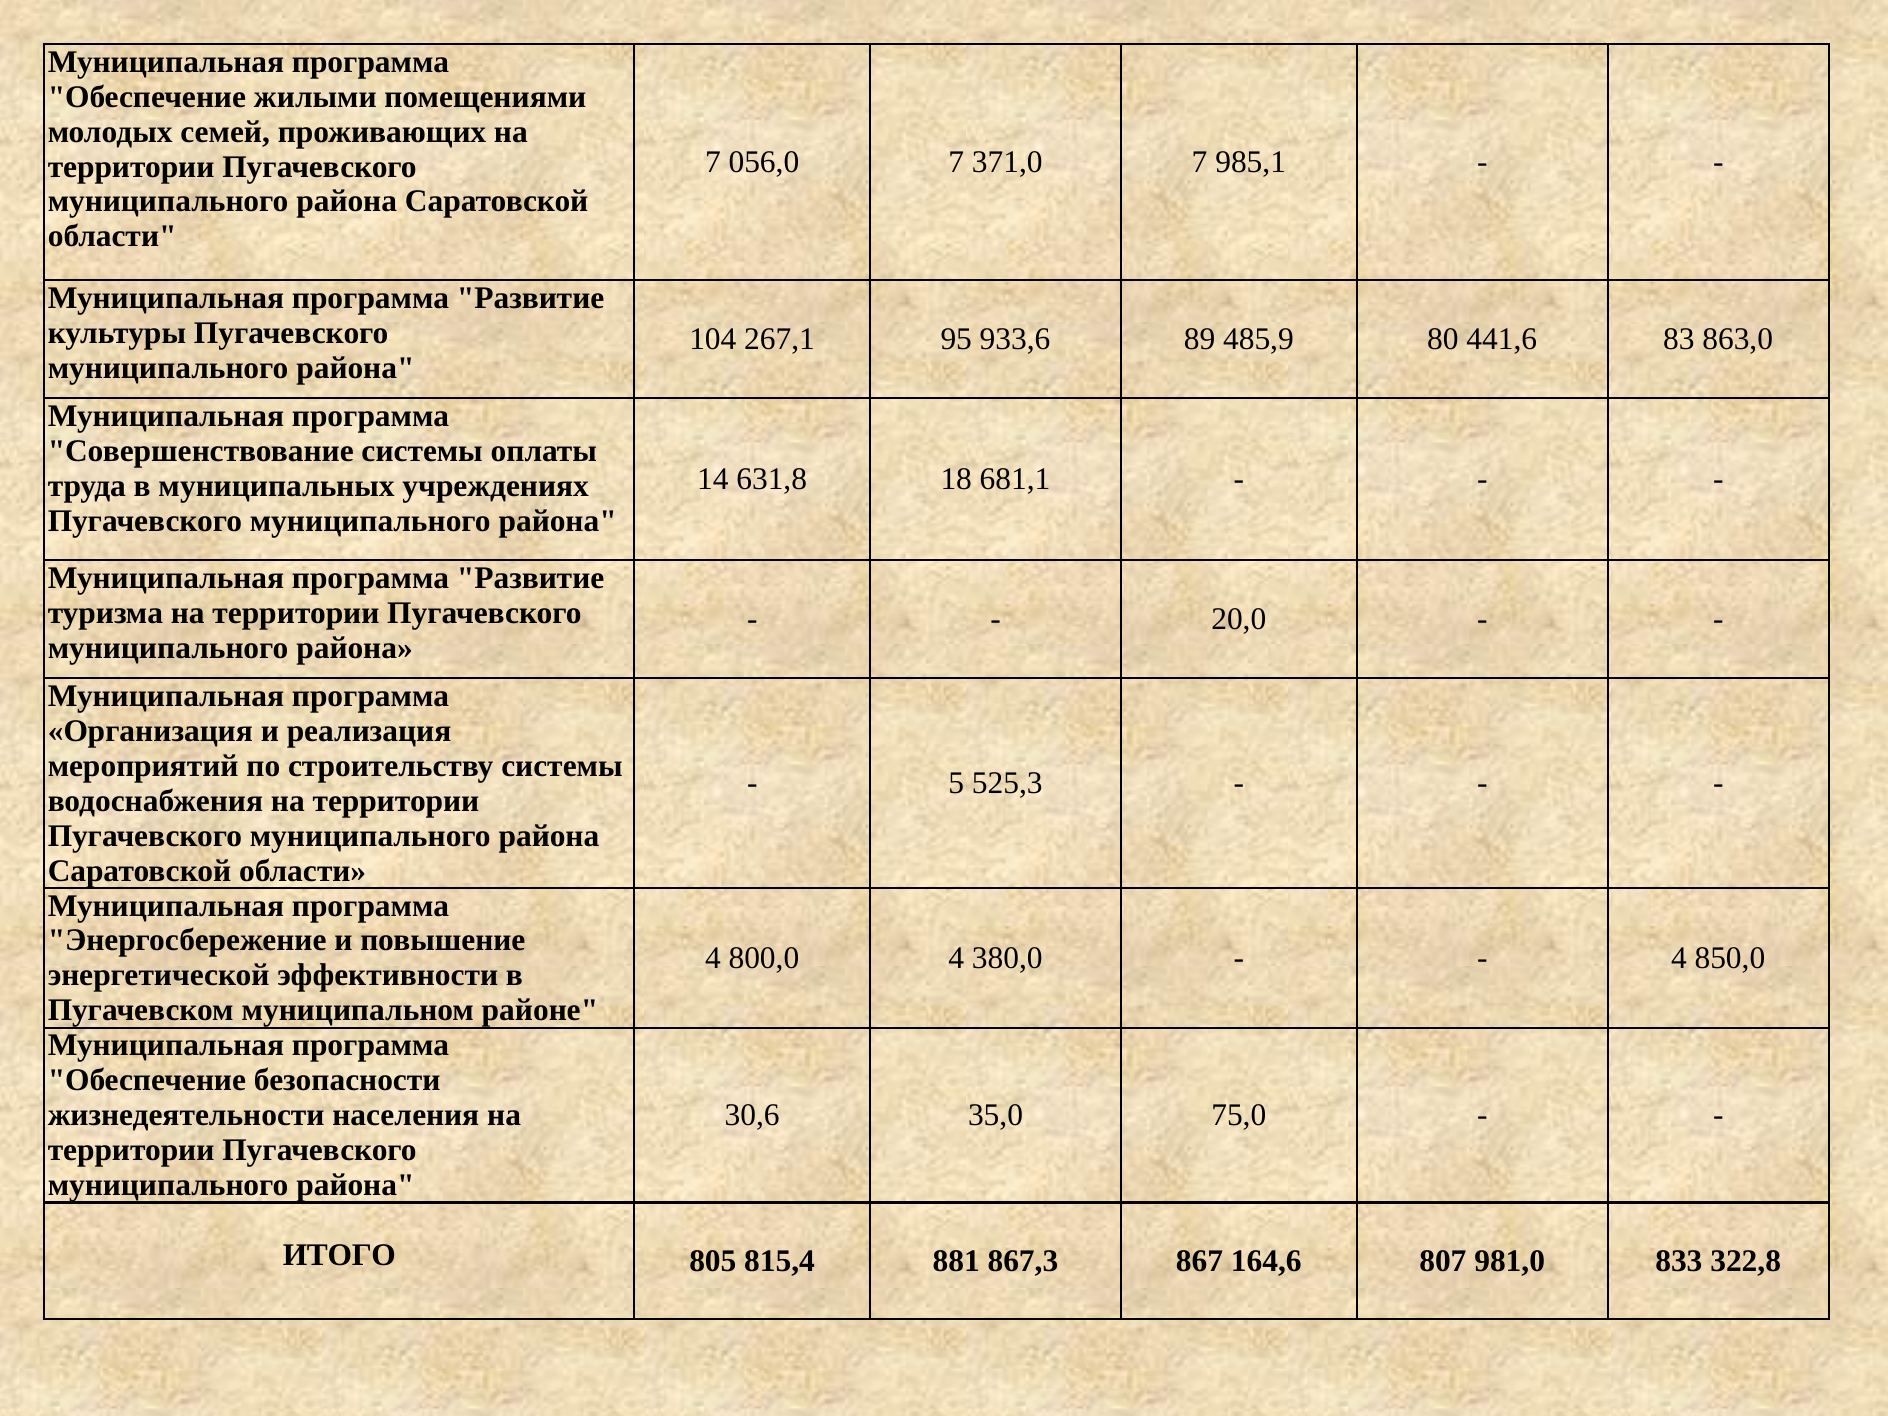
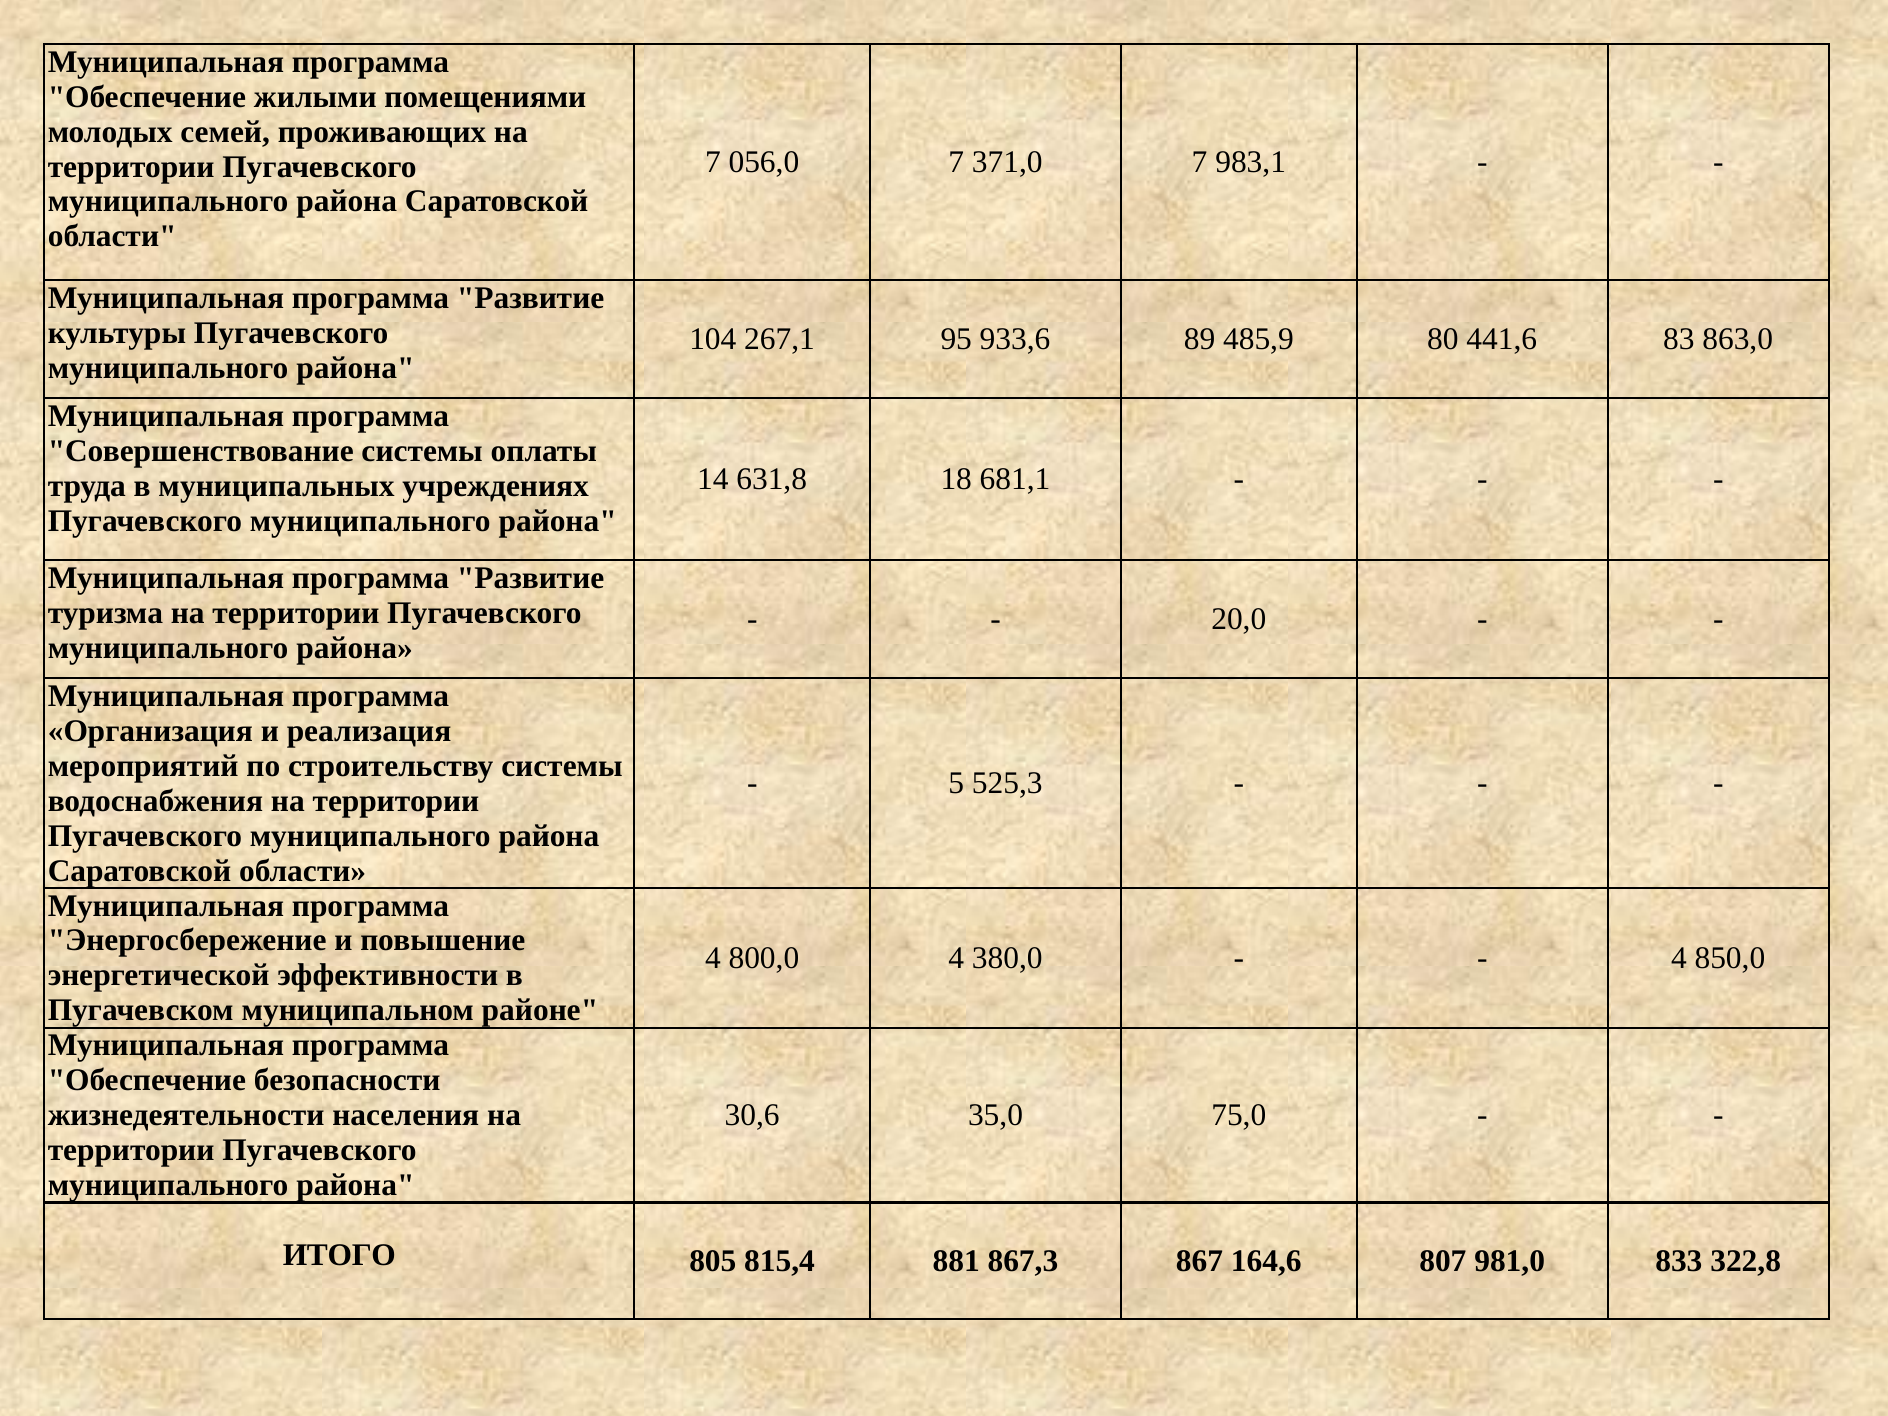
985,1: 985,1 -> 983,1
